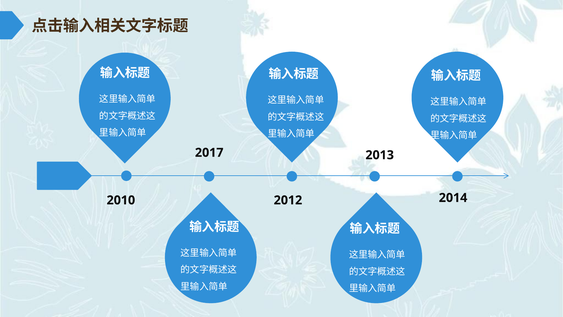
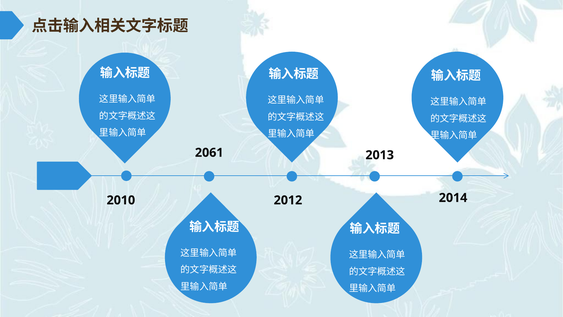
2017: 2017 -> 2061
